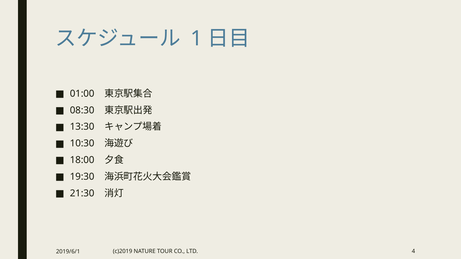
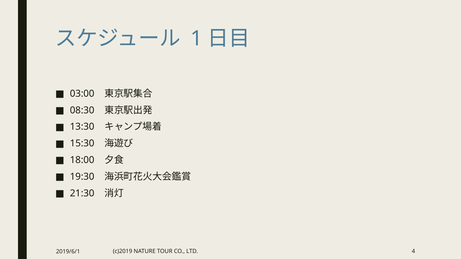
01:00: 01:00 -> 03:00
10:30: 10:30 -> 15:30
